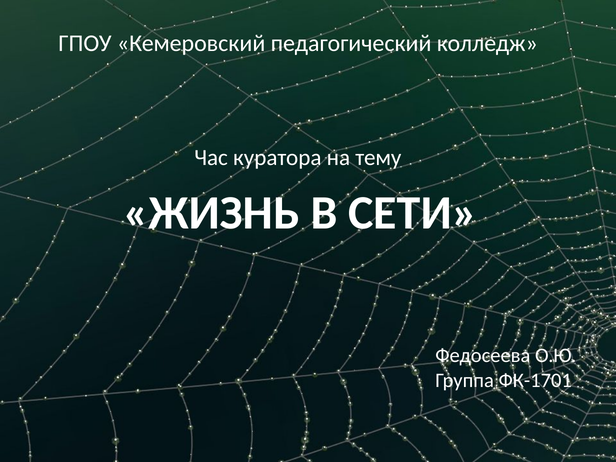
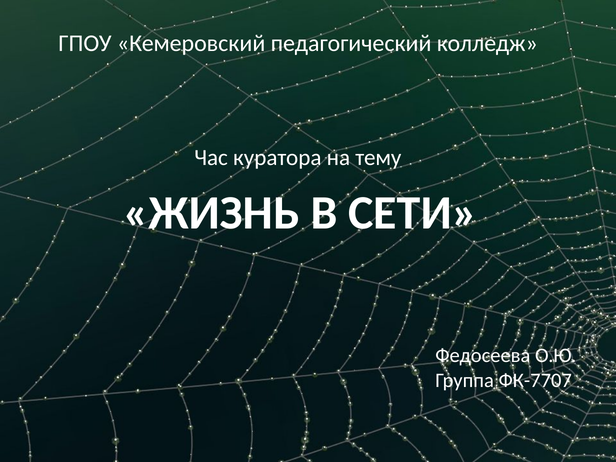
ФК-1701: ФК-1701 -> ФК-7707
